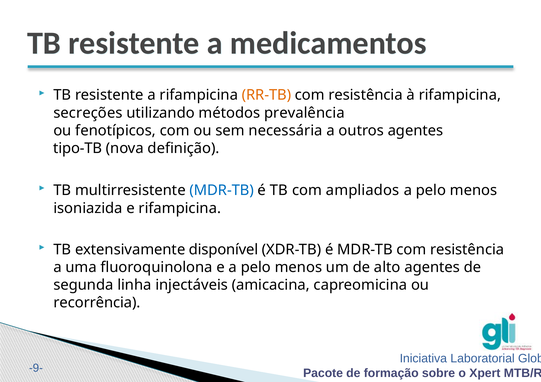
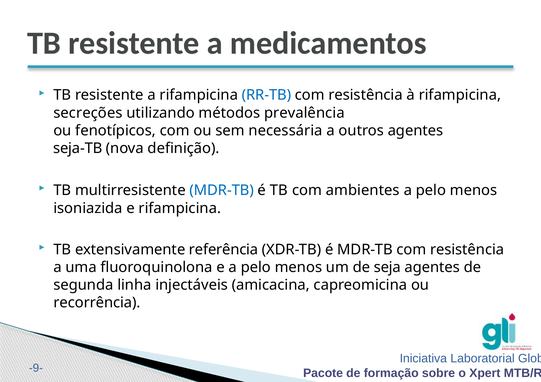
RR-TB colour: orange -> blue
tipo-TB: tipo-TB -> seja-TB
ampliados: ampliados -> ambientes
disponível: disponível -> referência
alto: alto -> seja
